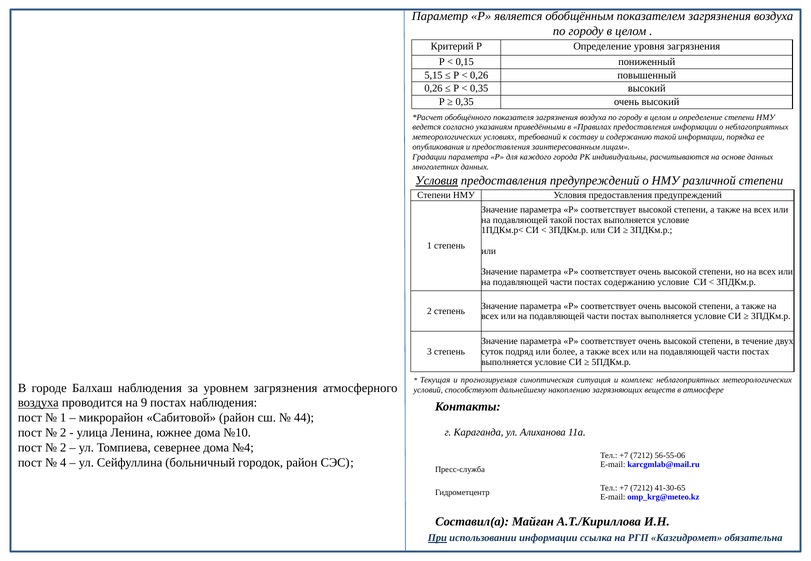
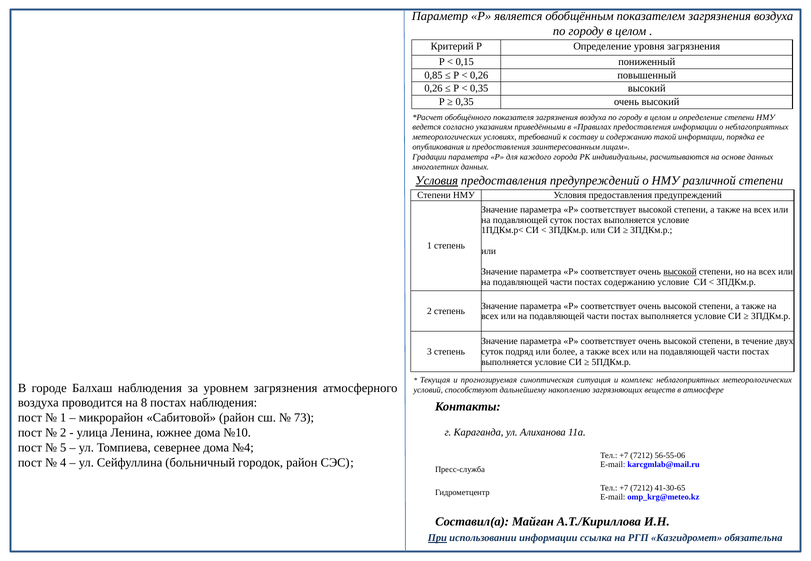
5,15: 5,15 -> 0,85
подавляющей такой: такой -> суток
высокой at (680, 272) underline: none -> present
воздуха at (38, 403) underline: present -> none
9: 9 -> 8
44: 44 -> 73
2 at (63, 448): 2 -> 5
